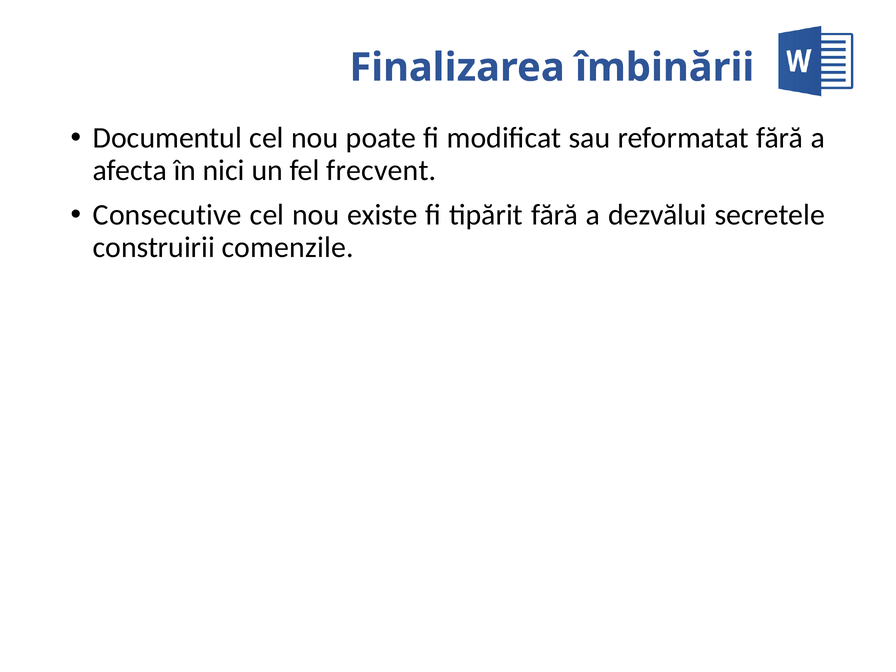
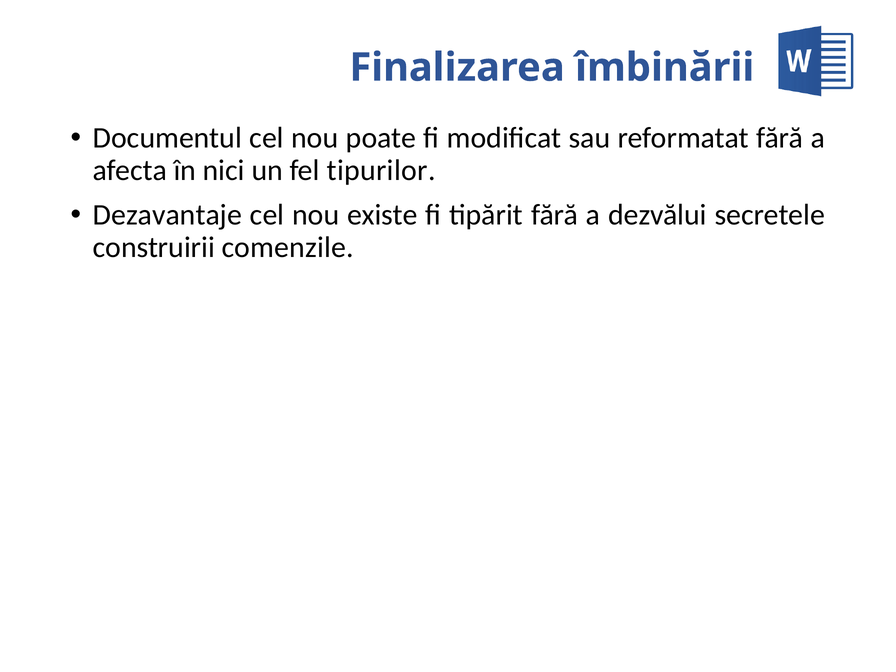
frecvent: frecvent -> tipurilor
Consecutive: Consecutive -> Dezavantaje
